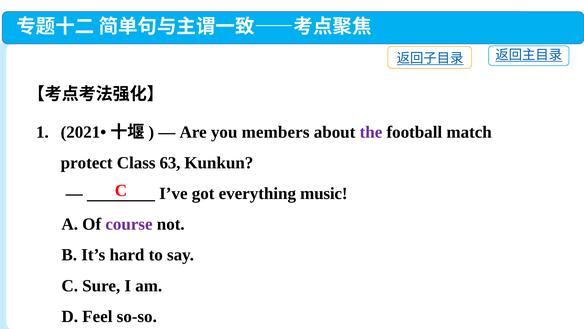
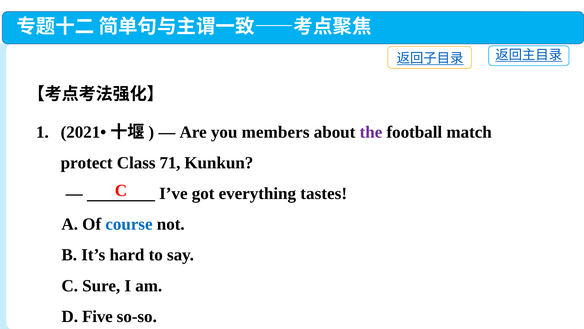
63: 63 -> 71
music: music -> tastes
course colour: purple -> blue
Feel: Feel -> Five
